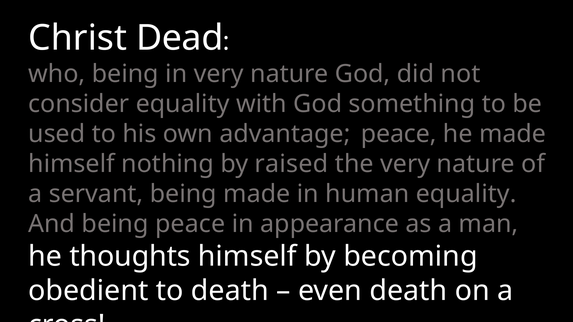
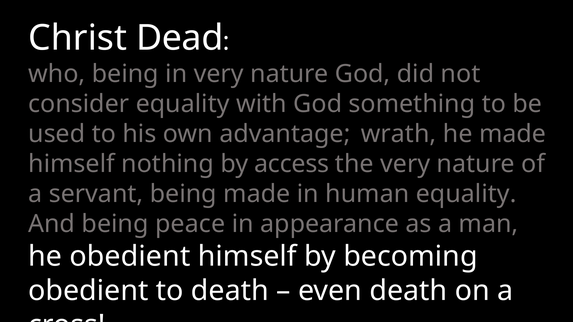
advantage peace: peace -> wrath
raised: raised -> access
he thoughts: thoughts -> obedient
